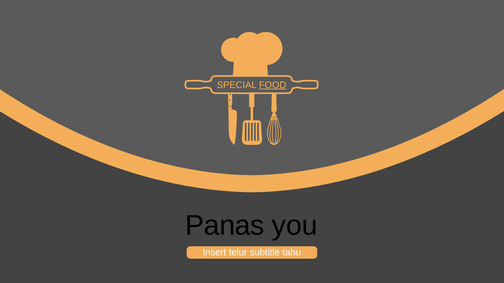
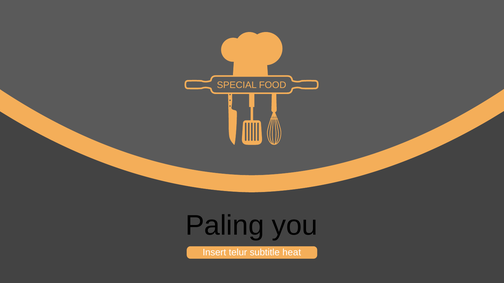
FOOD underline: present -> none
Panas: Panas -> Paling
tahu: tahu -> heat
